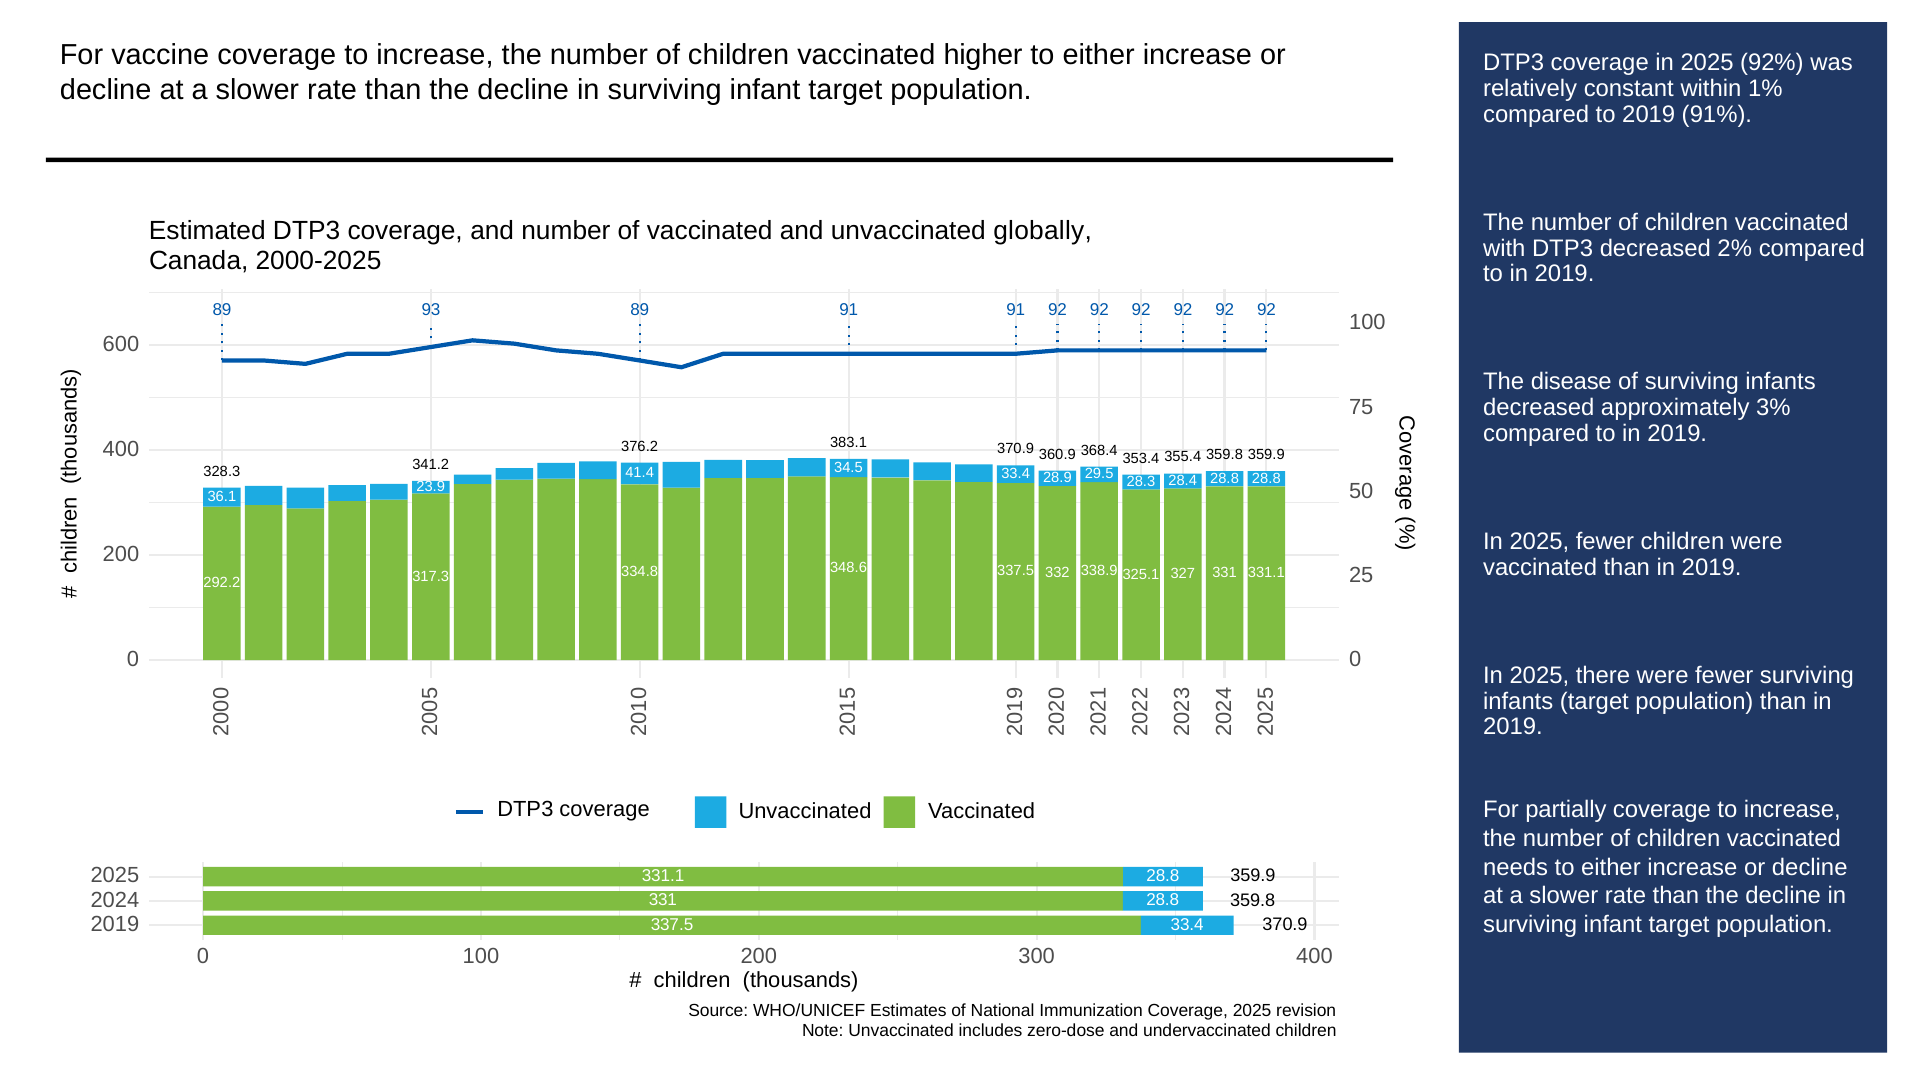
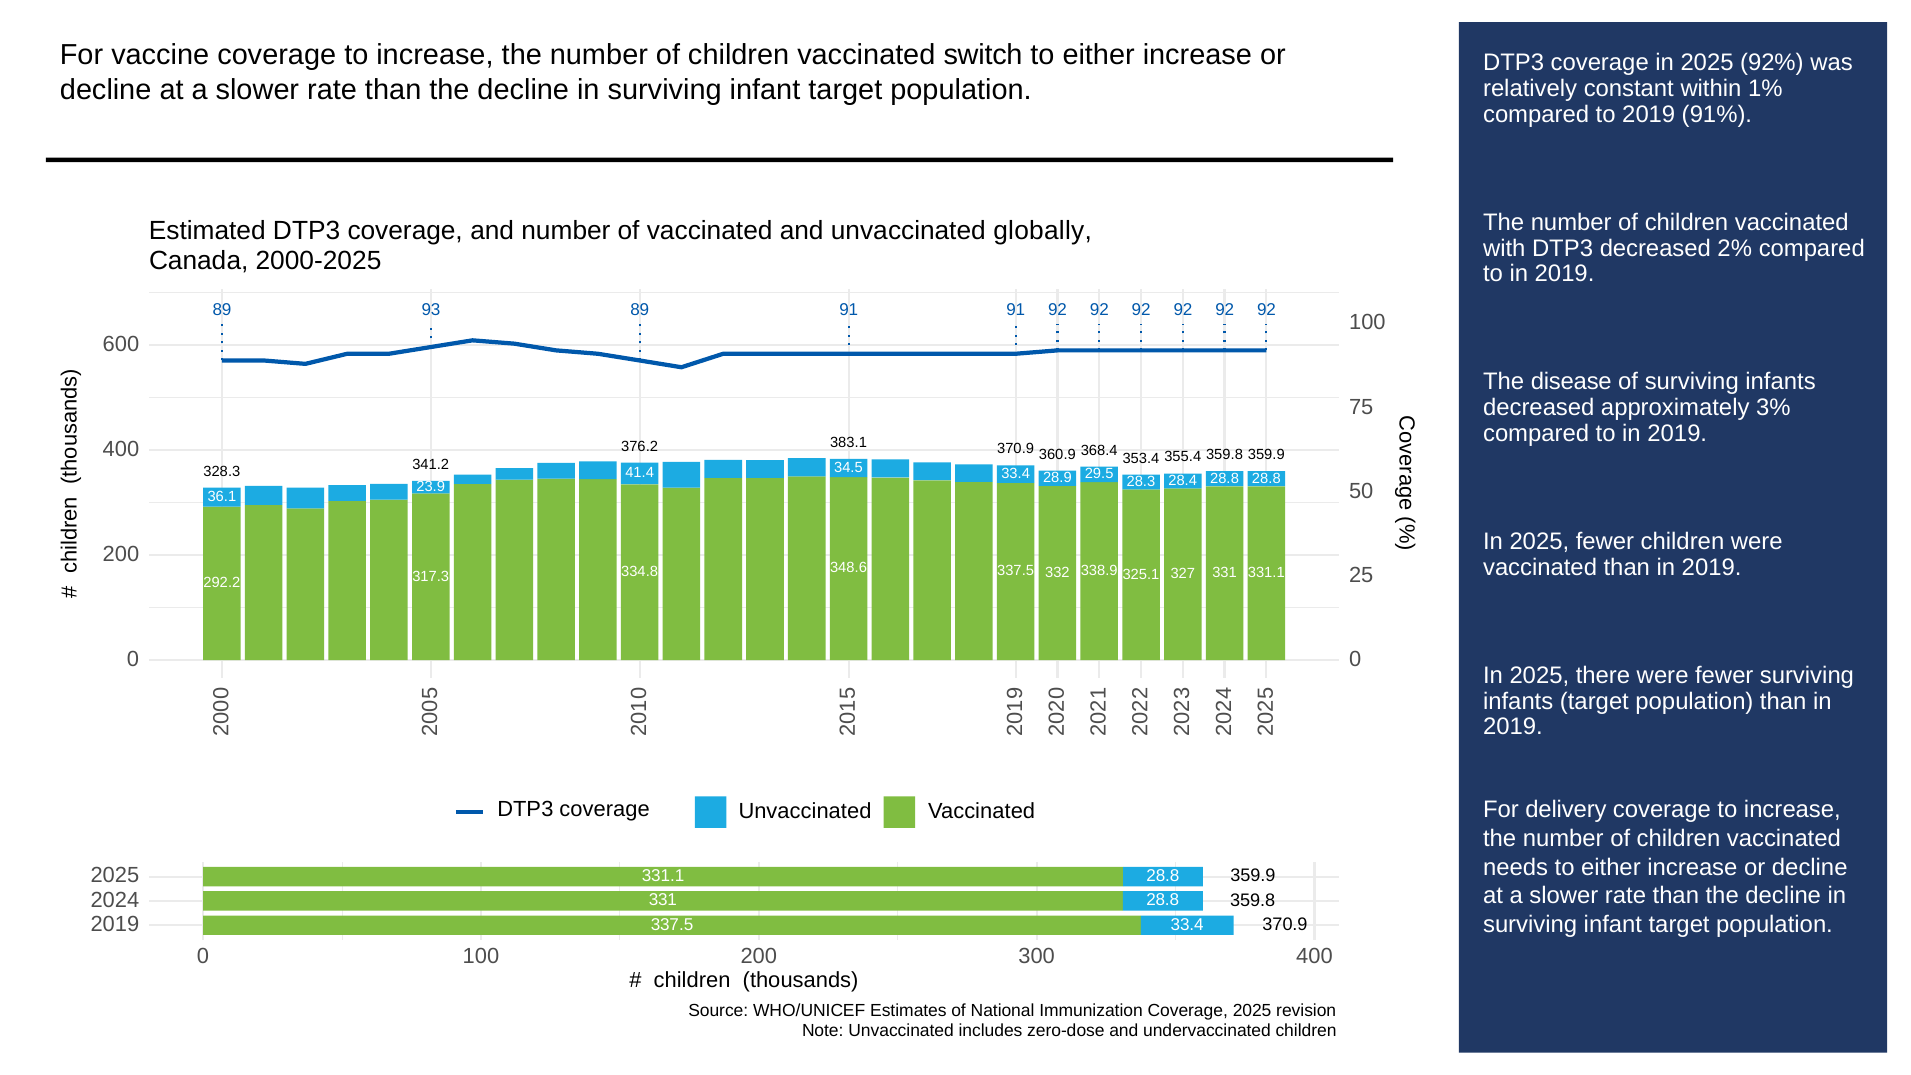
higher: higher -> switch
partially: partially -> delivery
